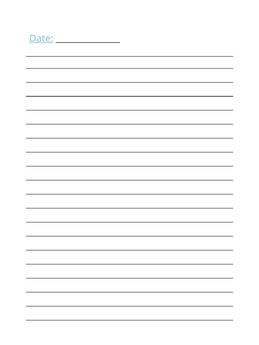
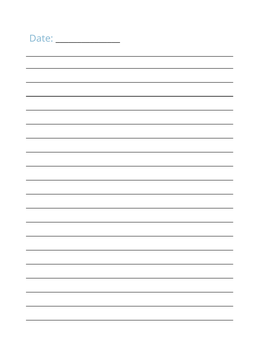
Date underline: present -> none
